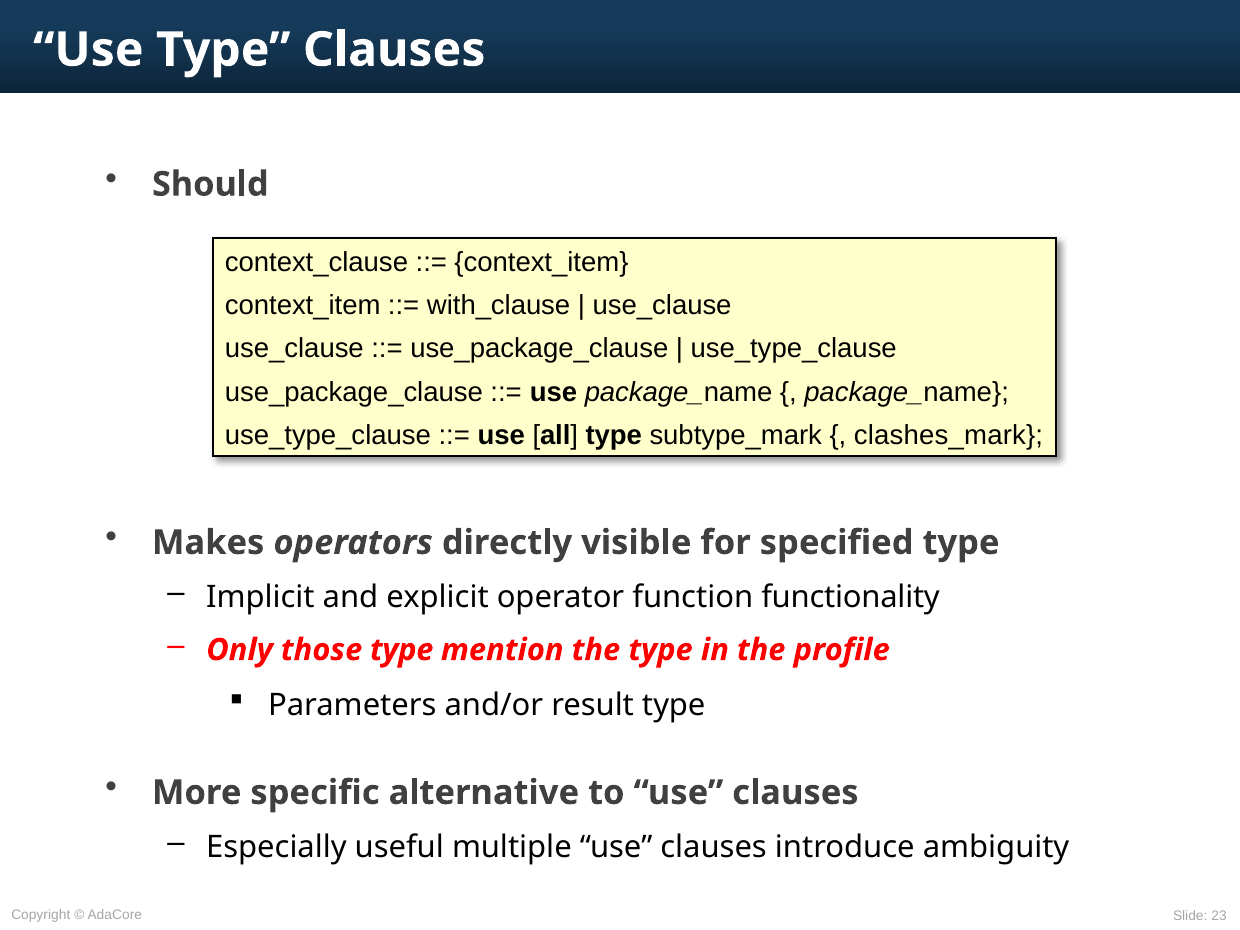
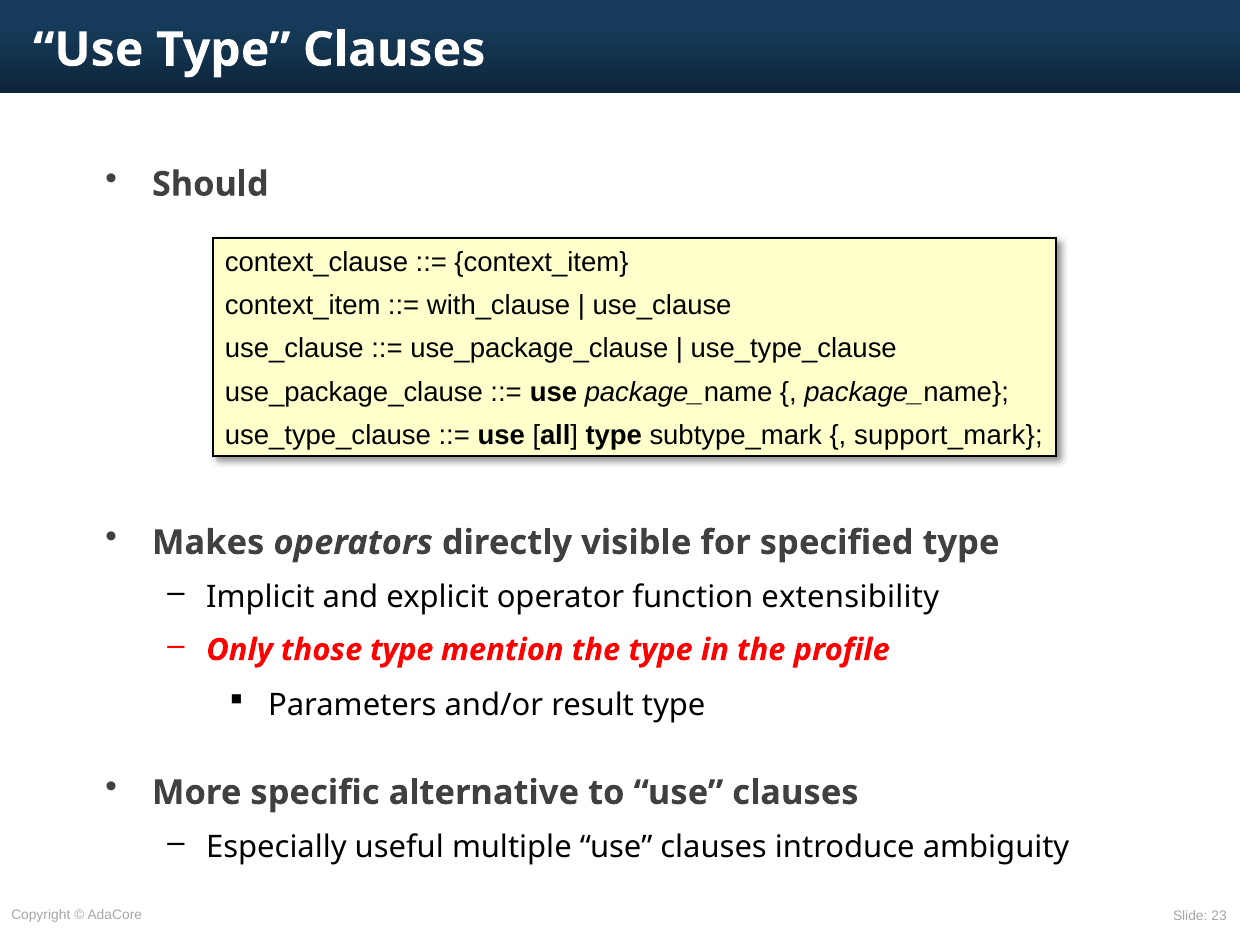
clashes_mark: clashes_mark -> support_mark
functionality: functionality -> extensibility
